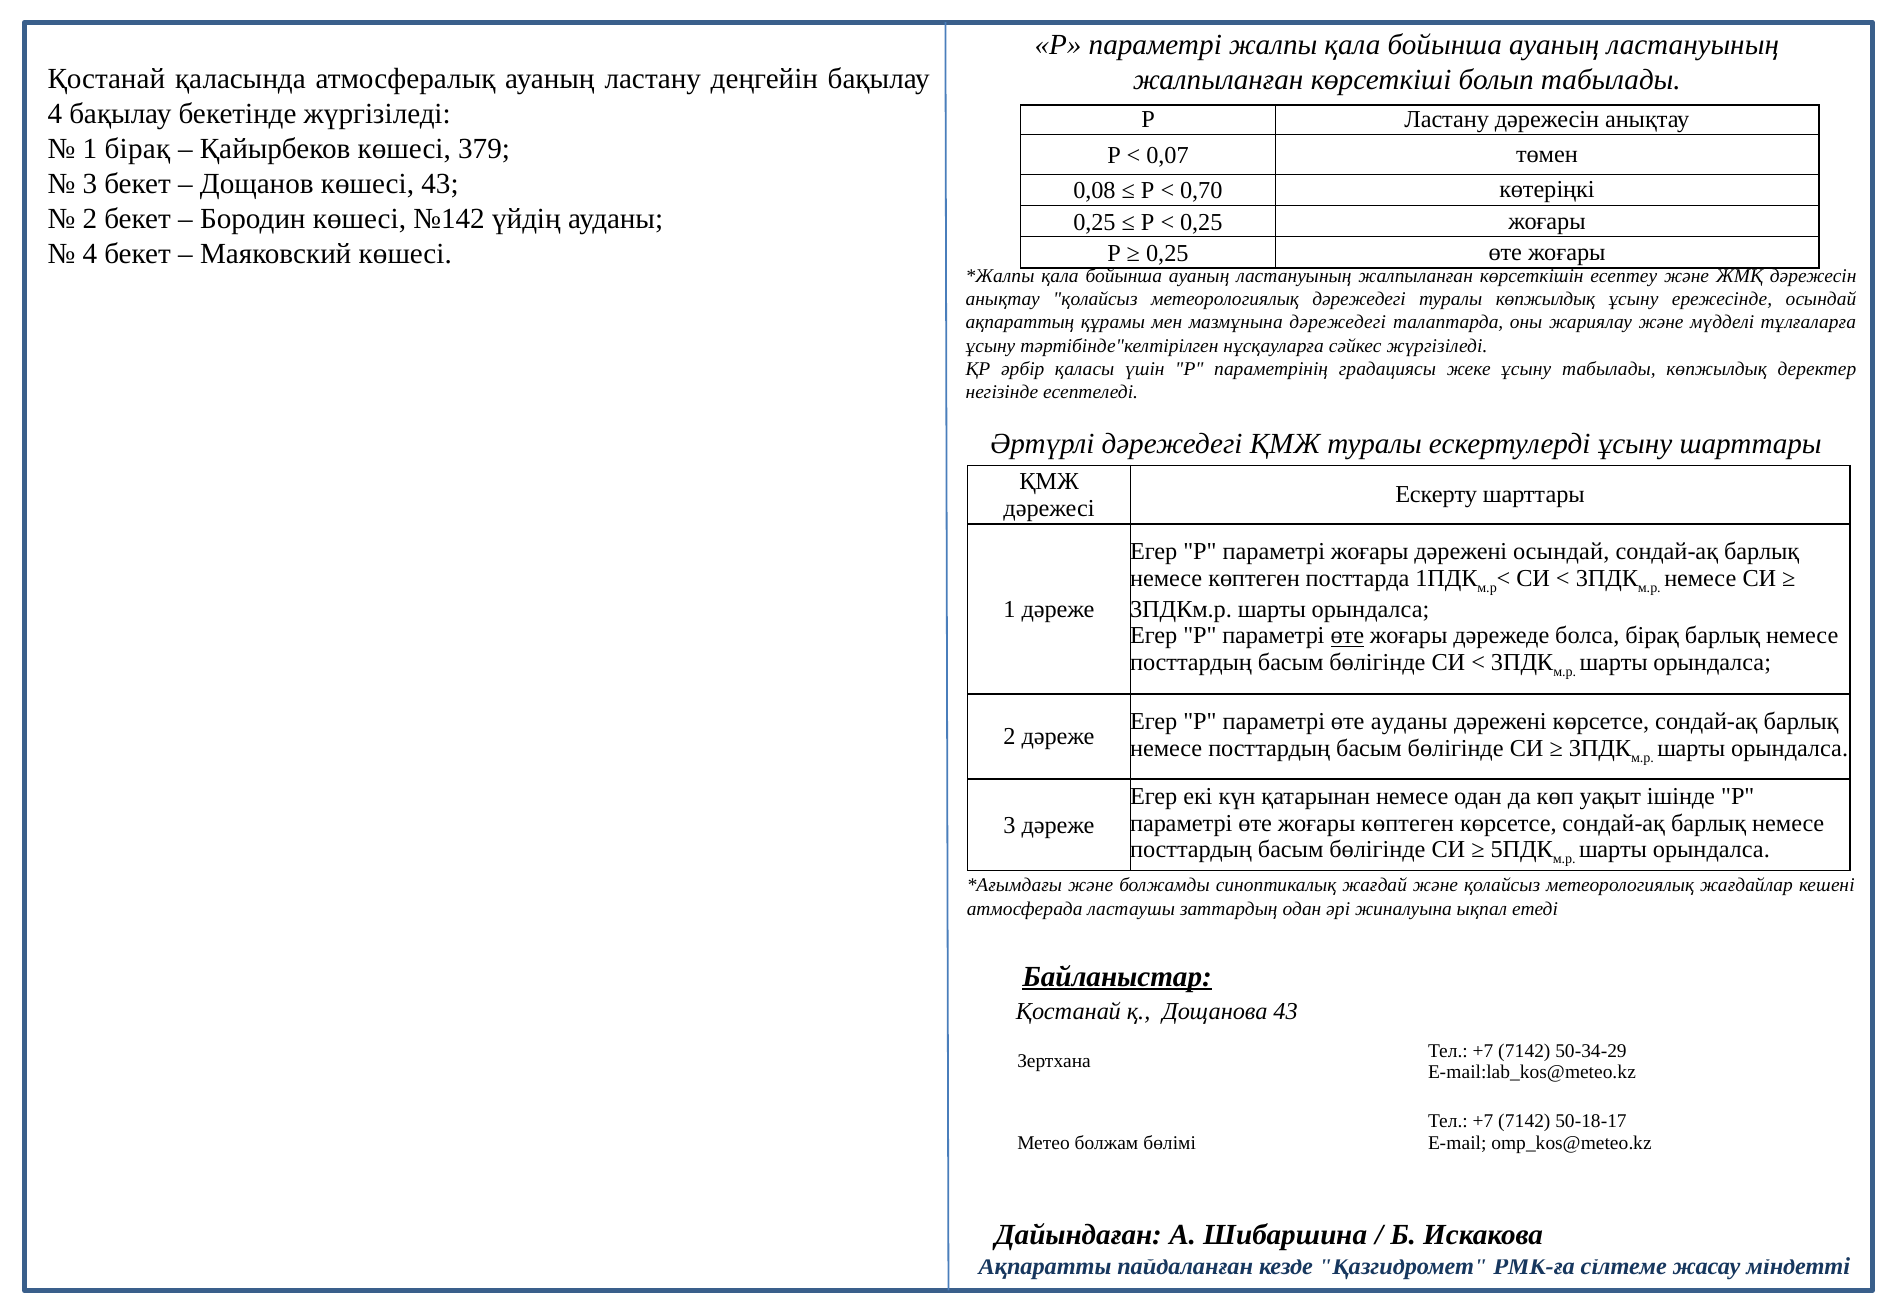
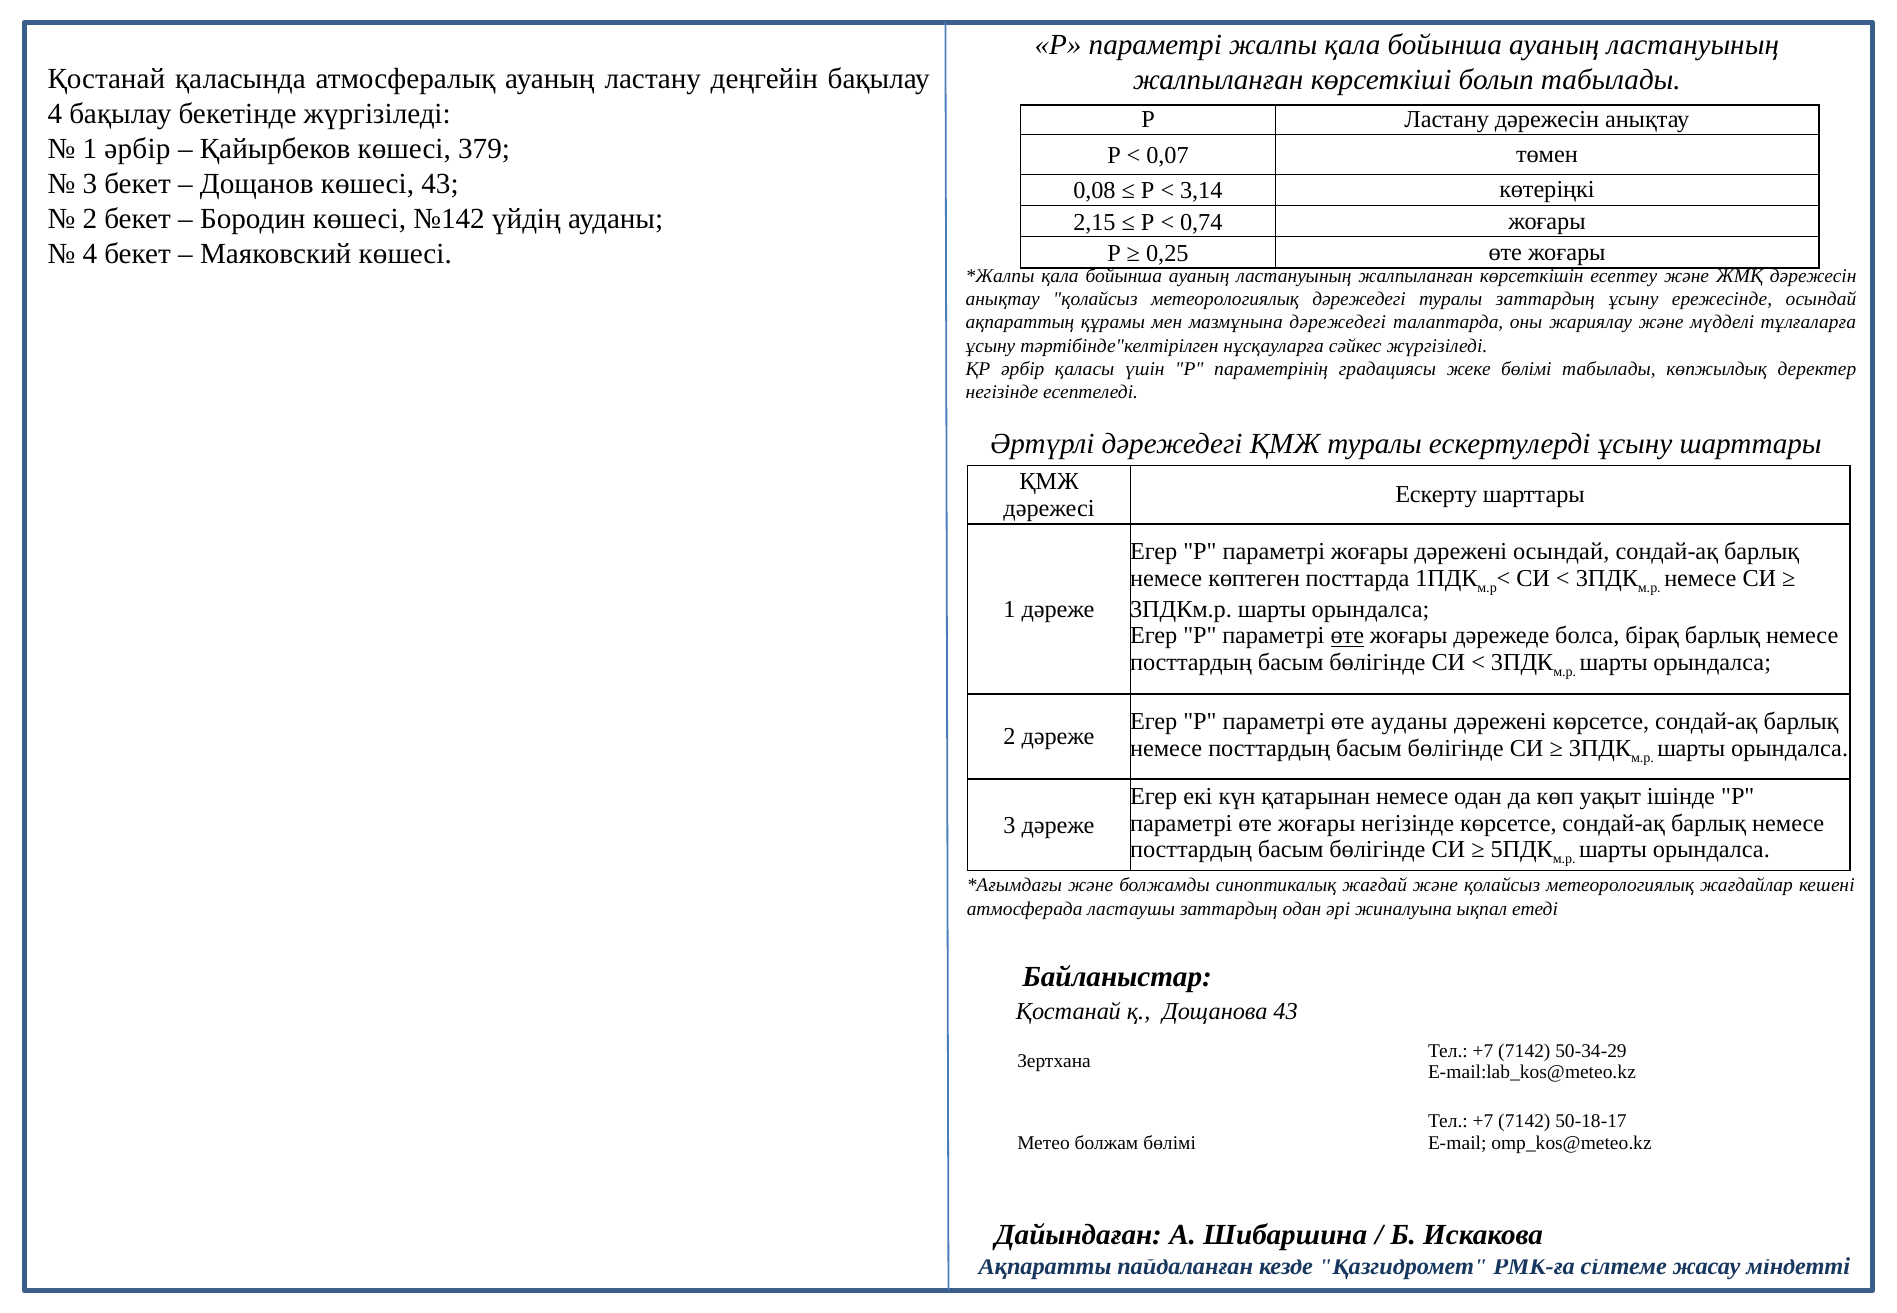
1 бірақ: бірақ -> әрбір
0,70: 0,70 -> 3,14
0,25 at (1094, 222): 0,25 -> 2,15
0,25 at (1201, 222): 0,25 -> 0,74
туралы көпжылдық: көпжылдық -> заттардың
жеке ұсыну: ұсыну -> бөлімі
жоғары көптеген: көптеген -> негізінде
Байланыстар underline: present -> none
